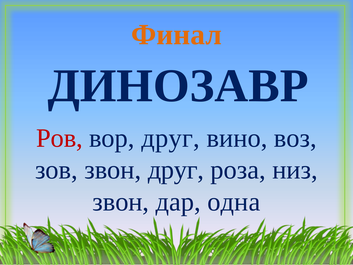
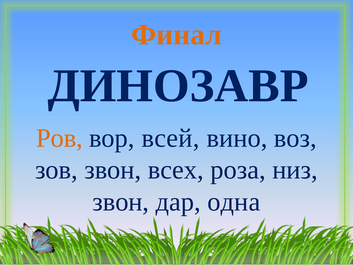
Ров colour: red -> orange
вор друг: друг -> всей
звон друг: друг -> всех
